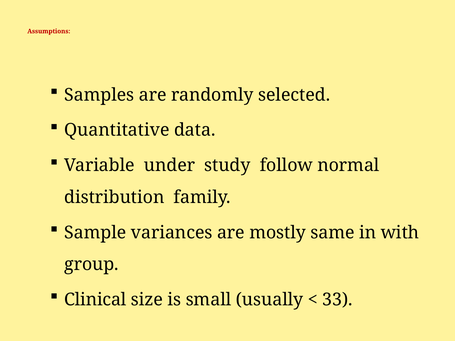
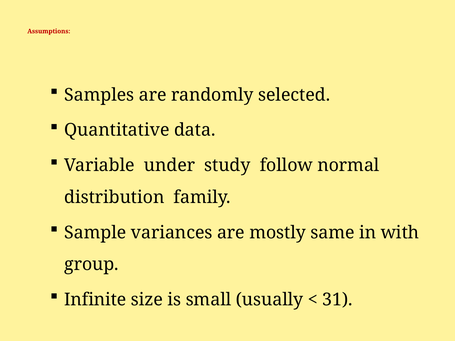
Clinical: Clinical -> Infinite
33: 33 -> 31
